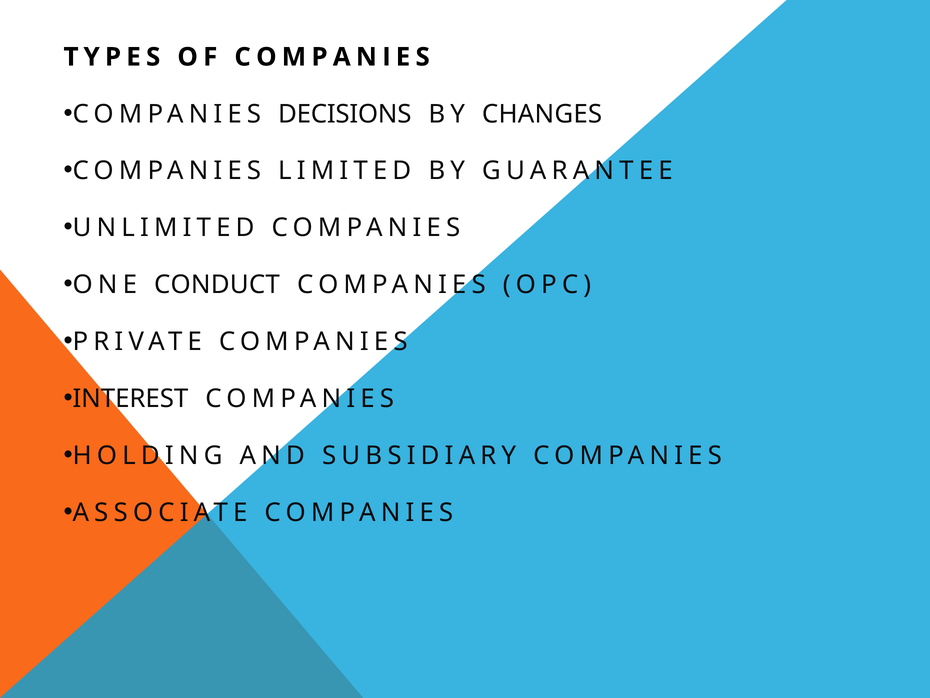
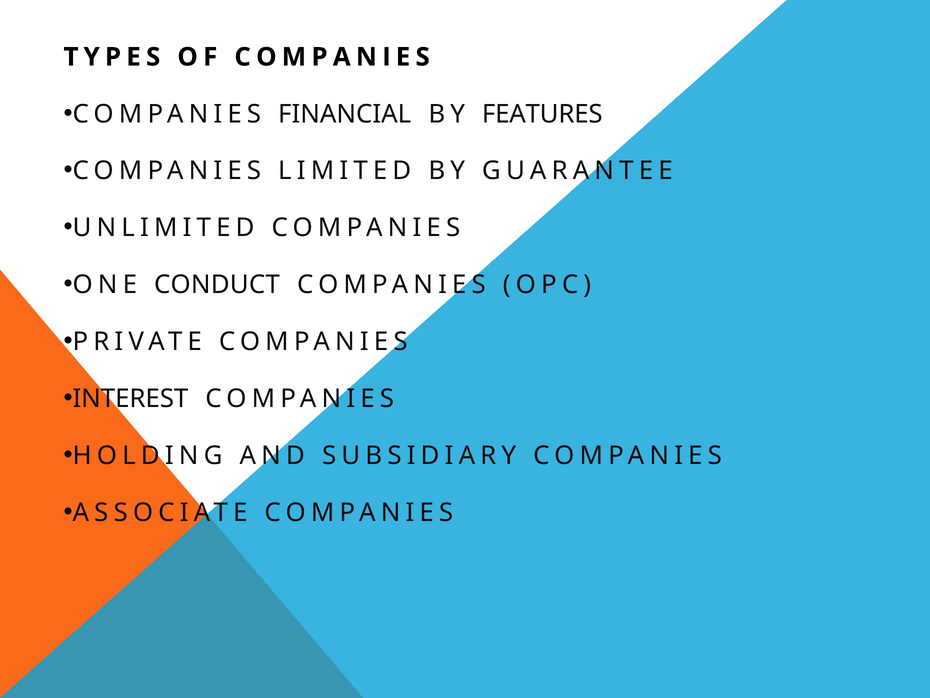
DECISIONS: DECISIONS -> FINANCIAL
CHANGES: CHANGES -> FEATURES
